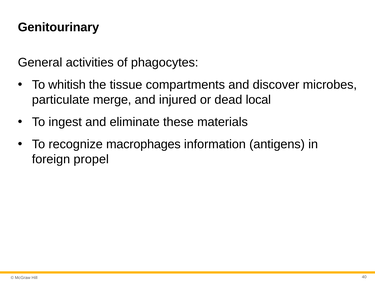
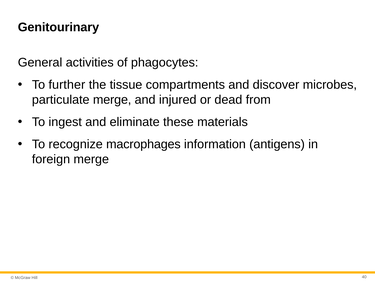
whitish: whitish -> further
local: local -> from
foreign propel: propel -> merge
